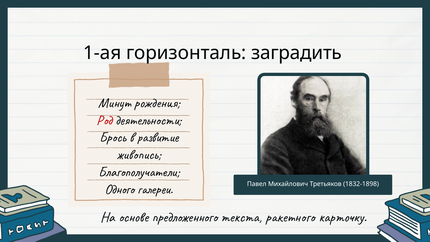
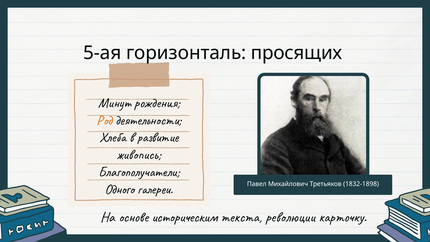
1-ая: 1-ая -> 5-ая
заградить: заградить -> просящих
Род colour: red -> orange
Брось: Брось -> Хлеба
предложенного: предложенного -> историческим
ракетного: ракетного -> революции
